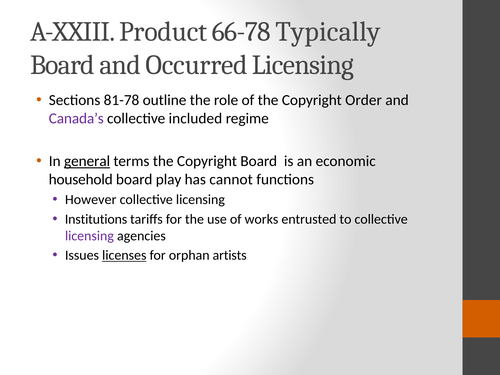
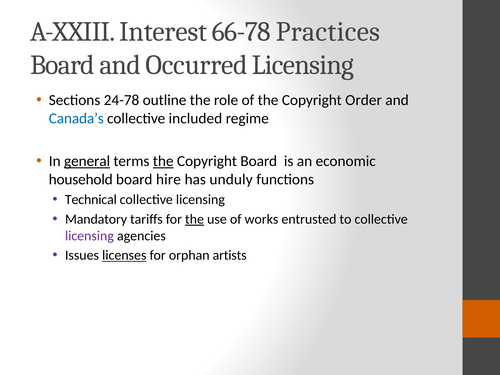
Product: Product -> Interest
Typically: Typically -> Practices
81-78: 81-78 -> 24-78
Canada’s colour: purple -> blue
the at (163, 161) underline: none -> present
play: play -> hire
cannot: cannot -> unduly
However: However -> Technical
Institutions: Institutions -> Mandatory
the at (195, 219) underline: none -> present
